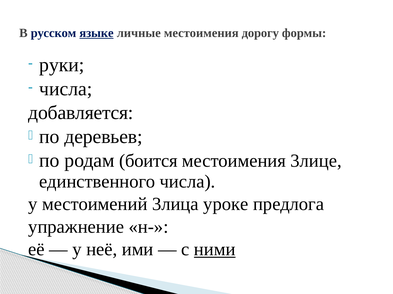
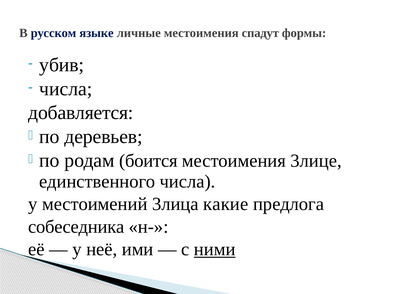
языке underline: present -> none
дорогу: дорогу -> спадут
руки: руки -> убив
уроке: уроке -> какие
упражнение: упражнение -> собеседника
